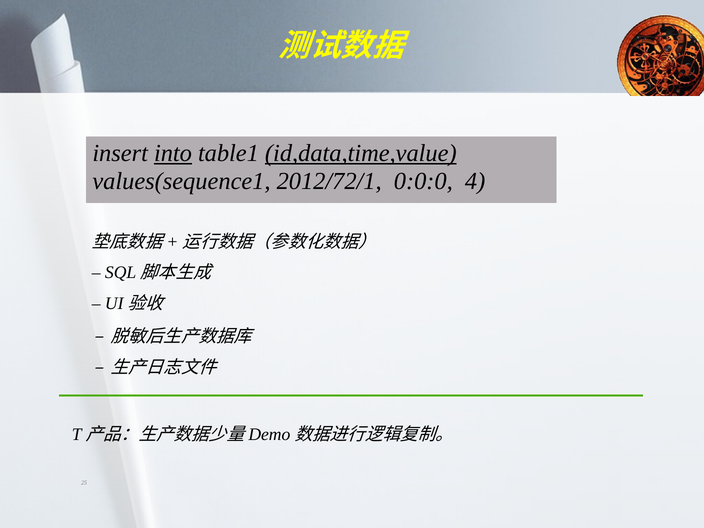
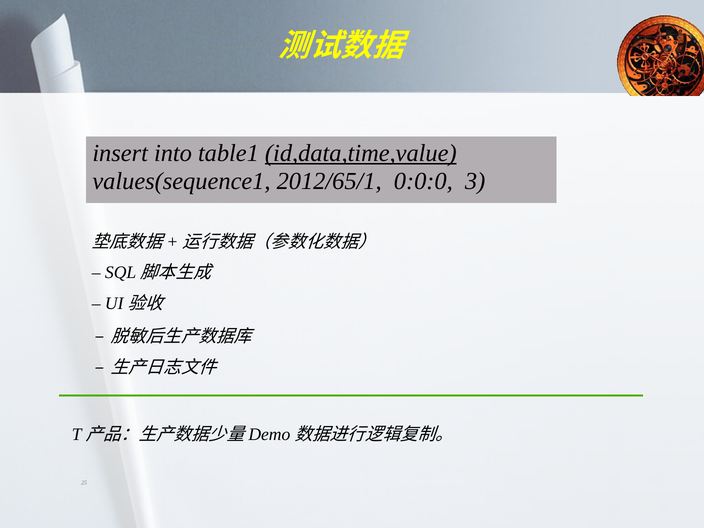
into underline: present -> none
2012/72/1: 2012/72/1 -> 2012/65/1
4: 4 -> 3
